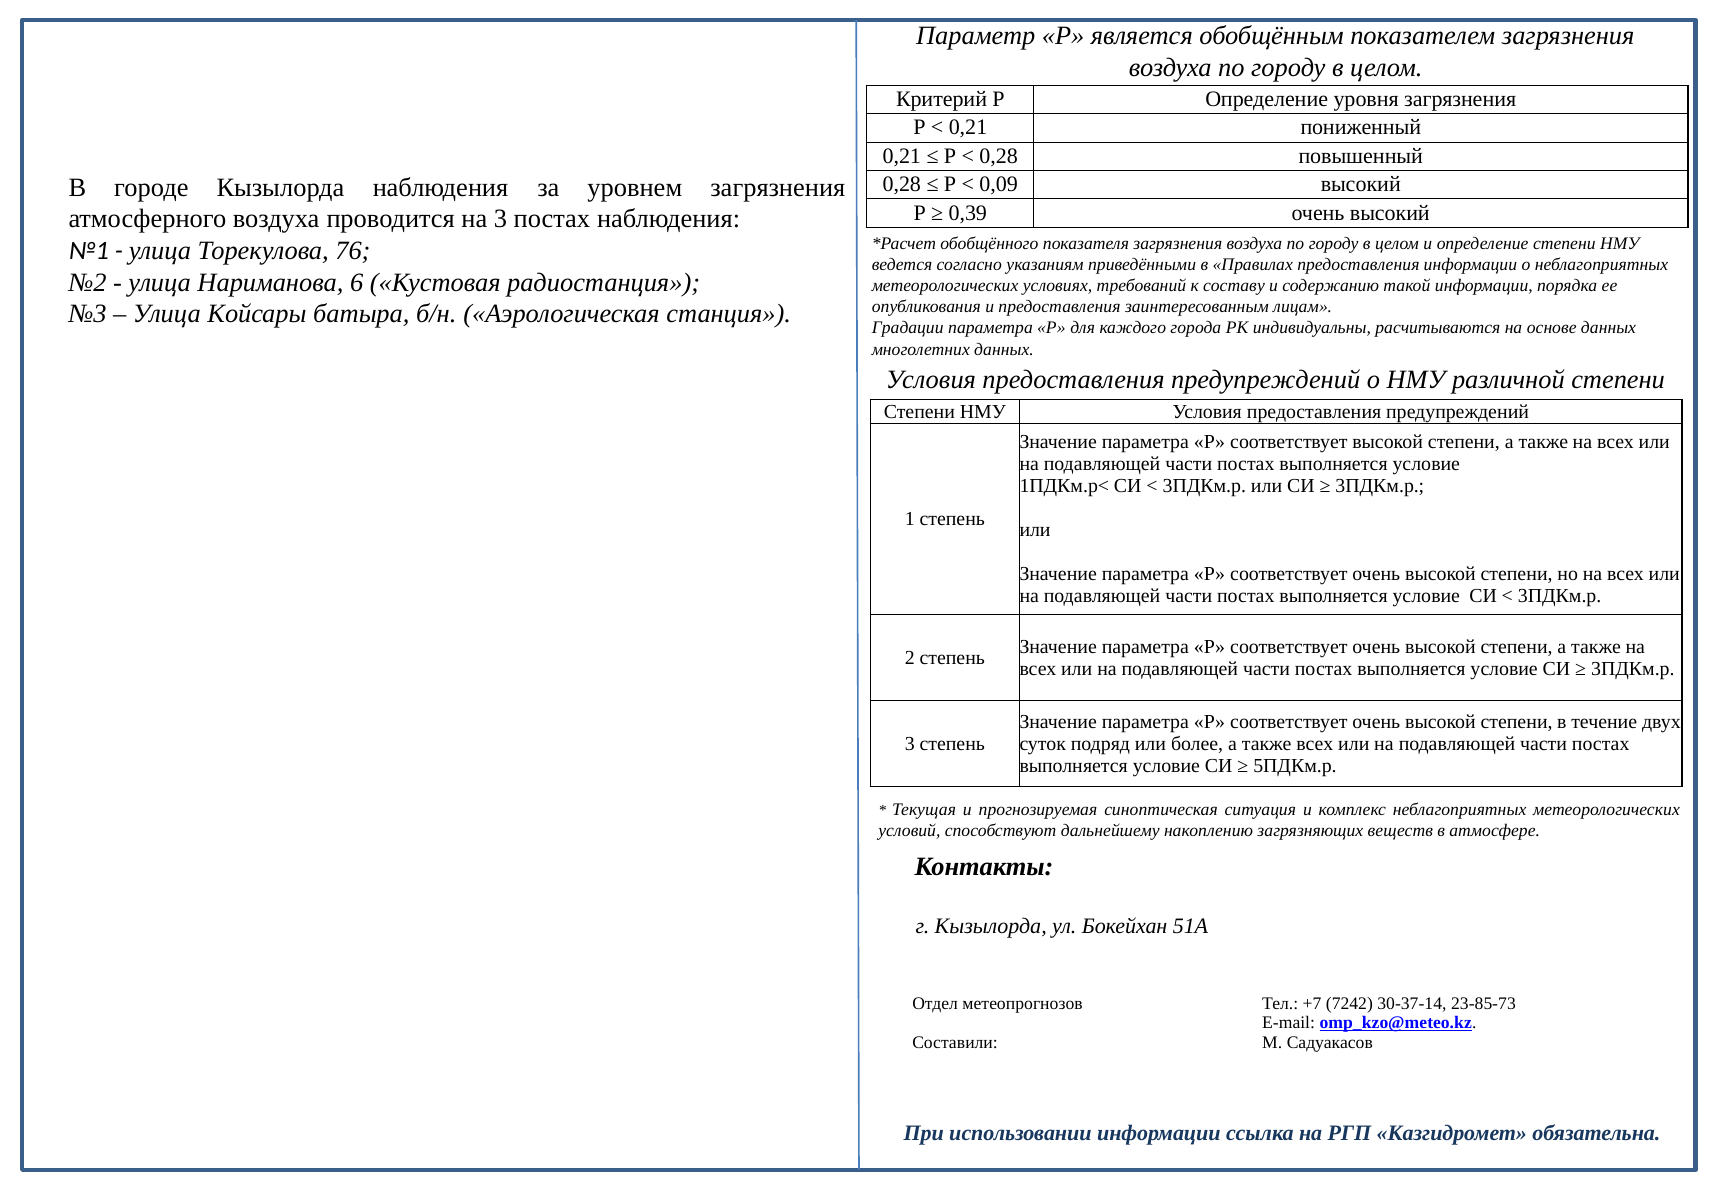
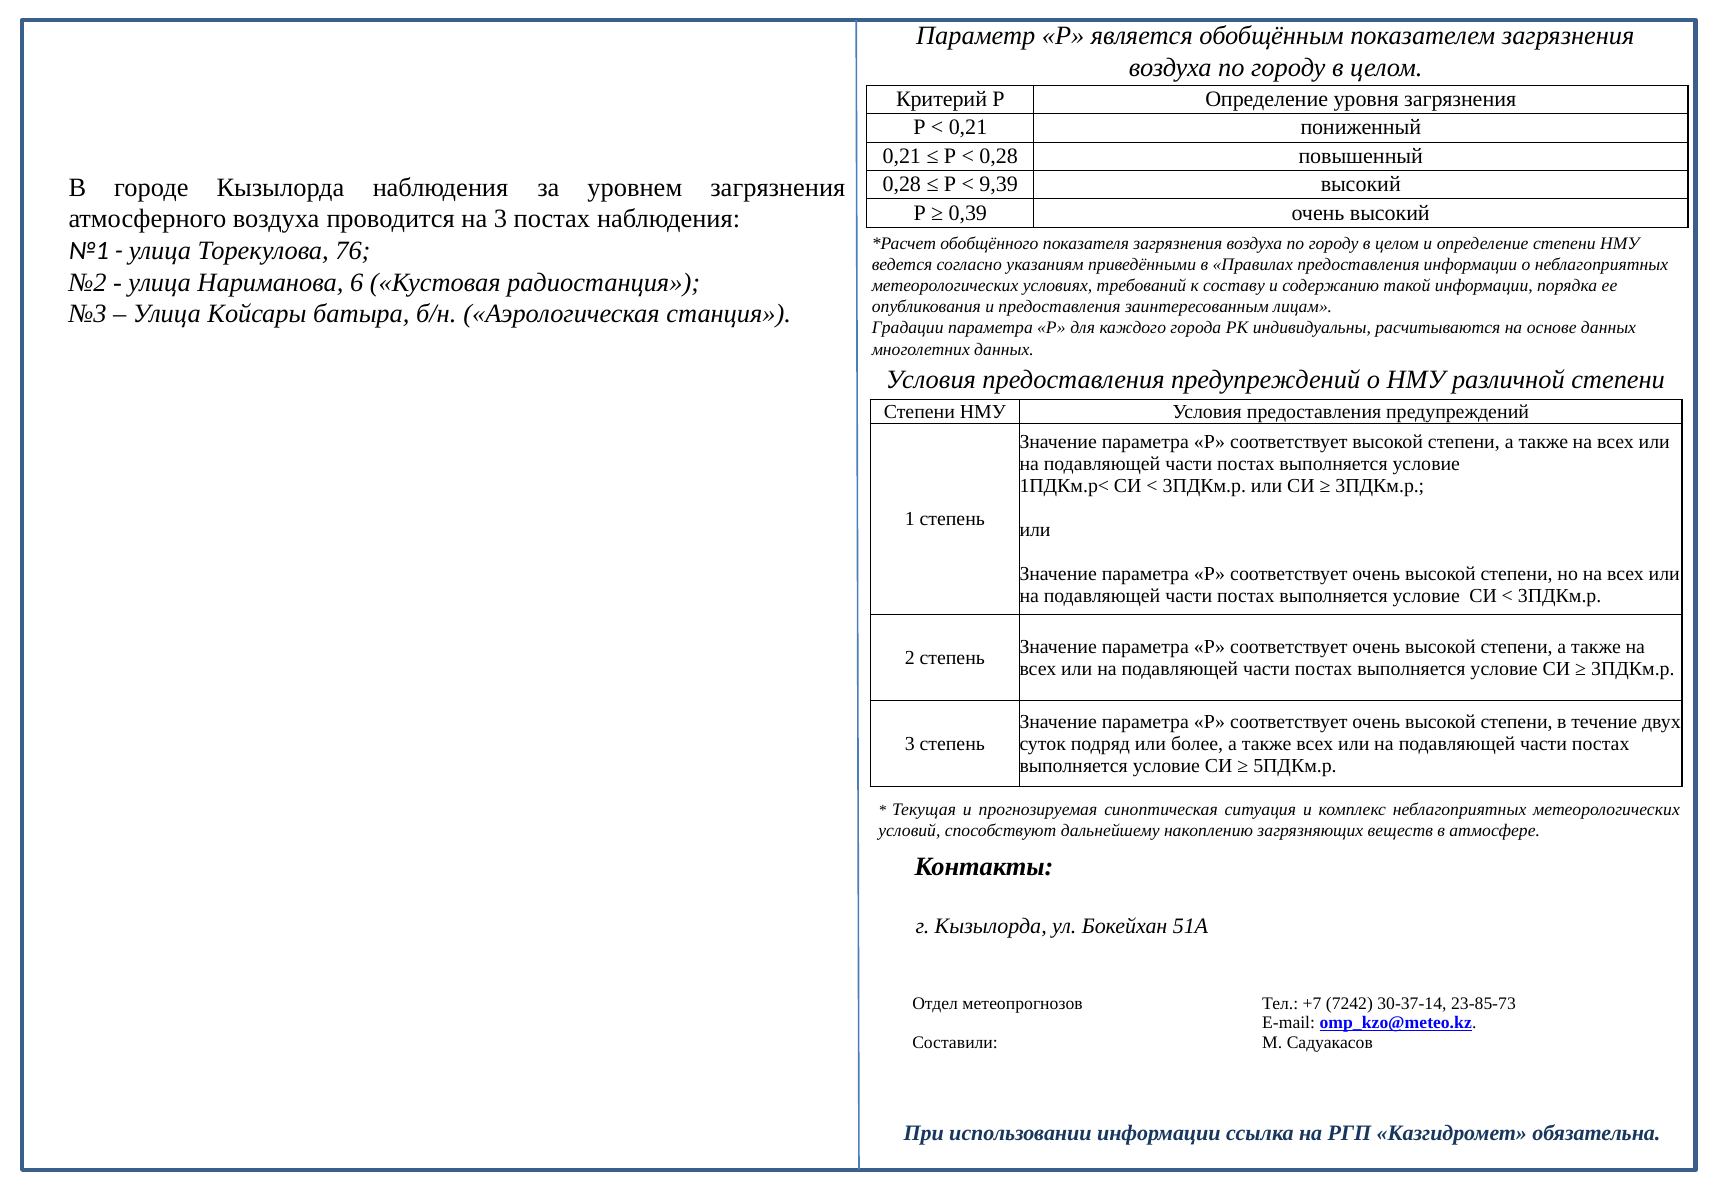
0,09: 0,09 -> 9,39
